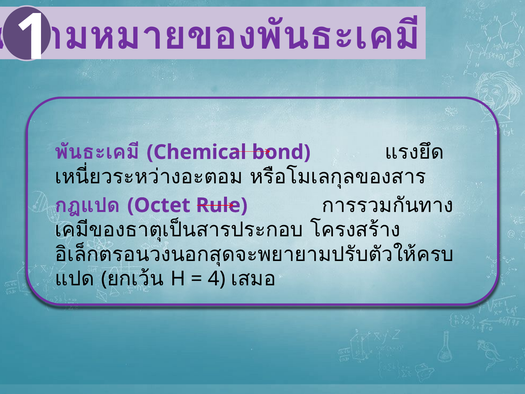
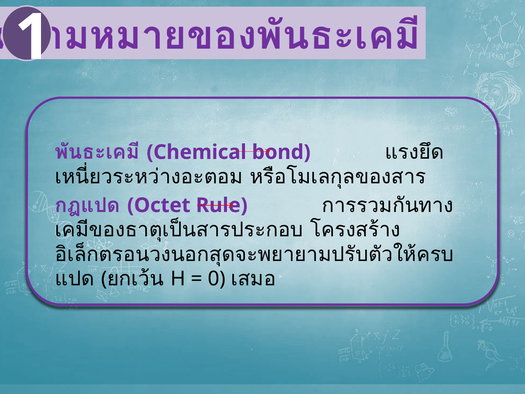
4: 4 -> 0
